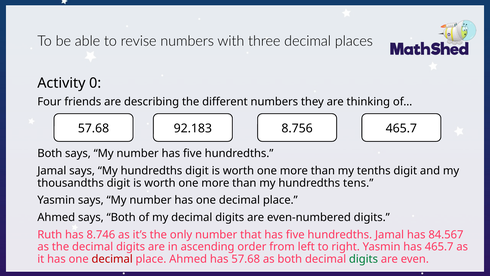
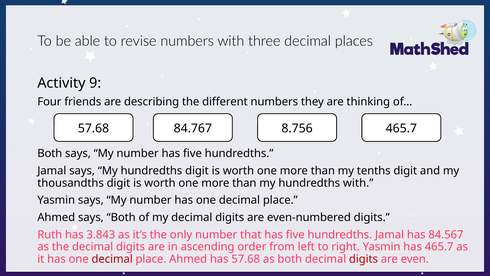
0: 0 -> 9
92.183: 92.183 -> 84.767
hundredths tens: tens -> with
8.746: 8.746 -> 3.843
digits at (363, 259) colour: green -> red
